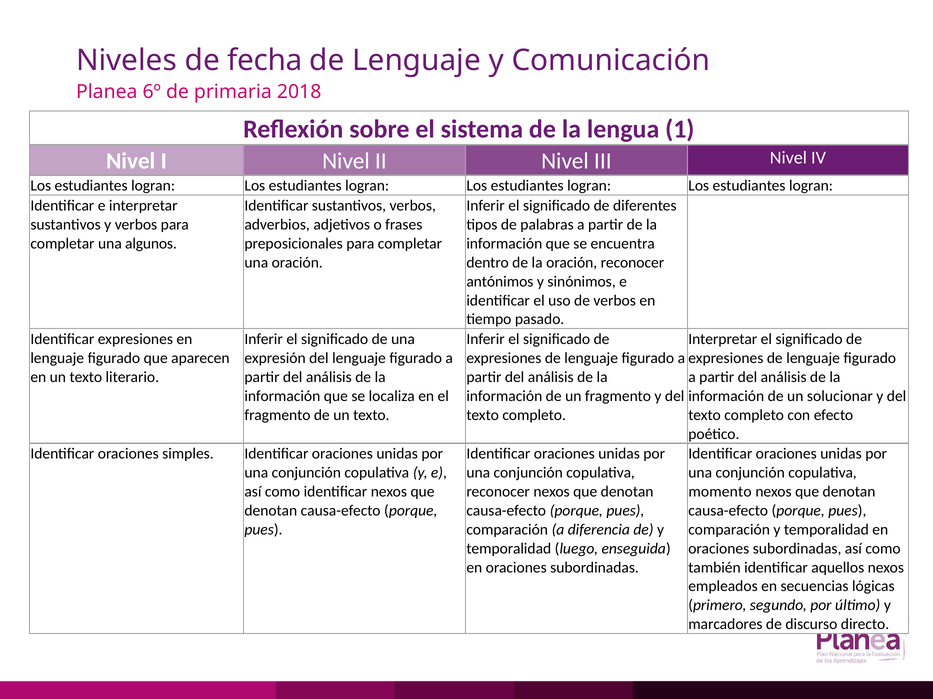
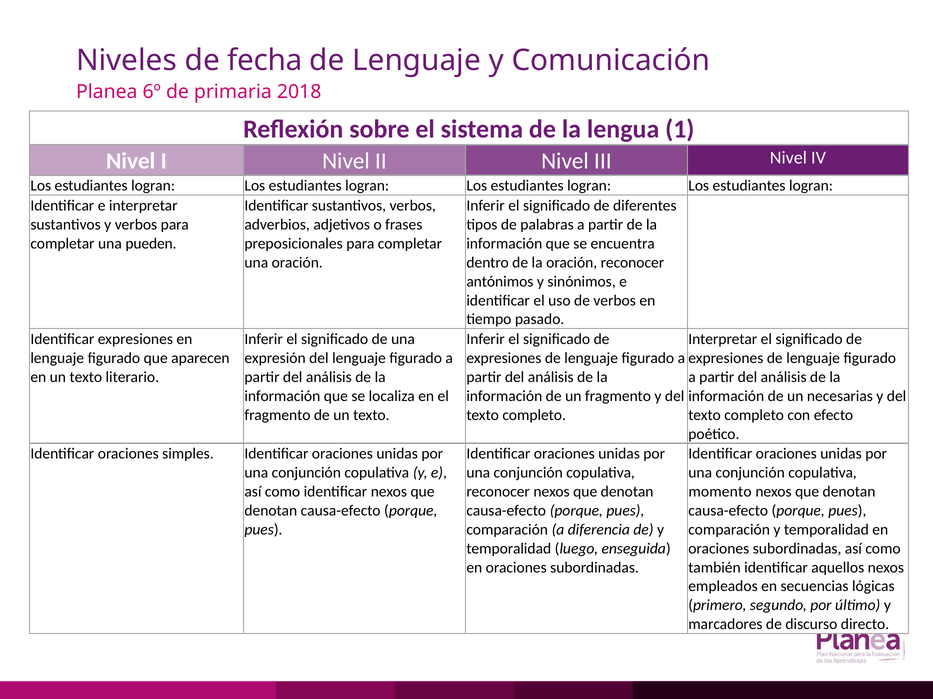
algunos: algunos -> pueden
solucionar: solucionar -> necesarias
